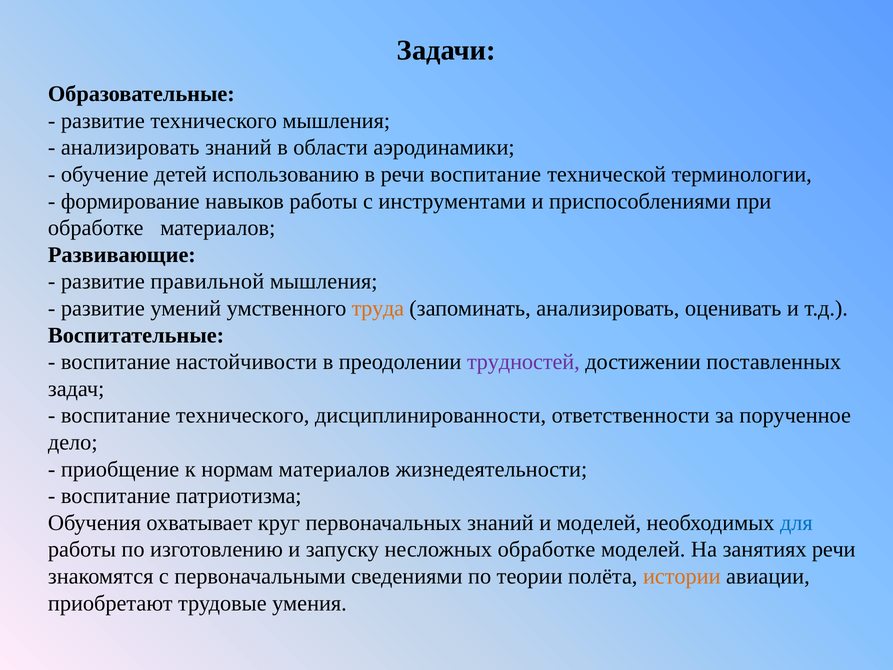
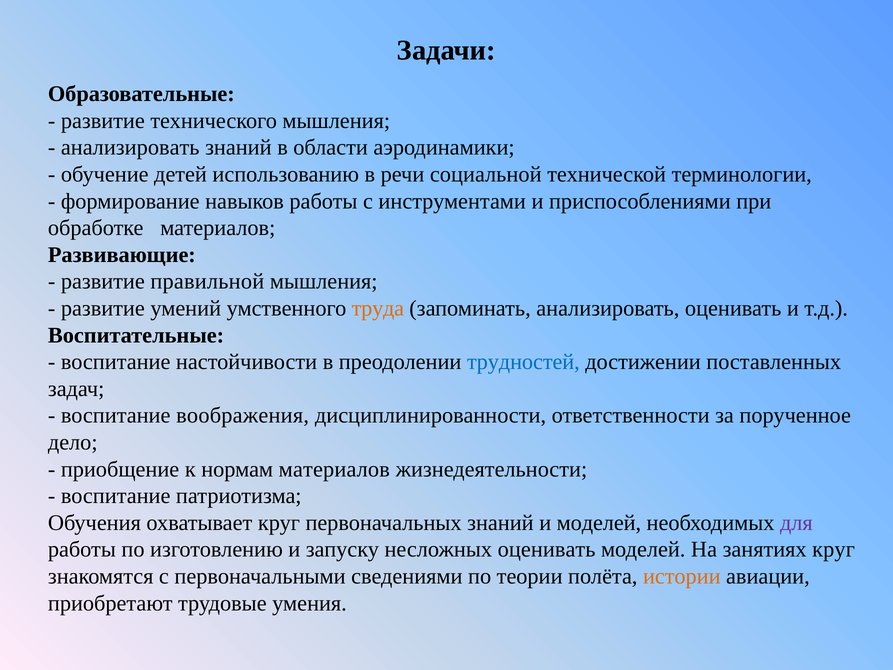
речи воспитание: воспитание -> социальной
трудностей colour: purple -> blue
воспитание технического: технического -> воображения
для colour: blue -> purple
несложных обработке: обработке -> оценивать
занятиях речи: речи -> круг
